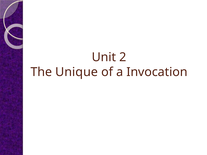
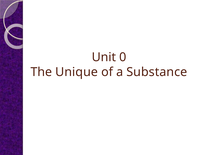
2: 2 -> 0
Invocation: Invocation -> Substance
